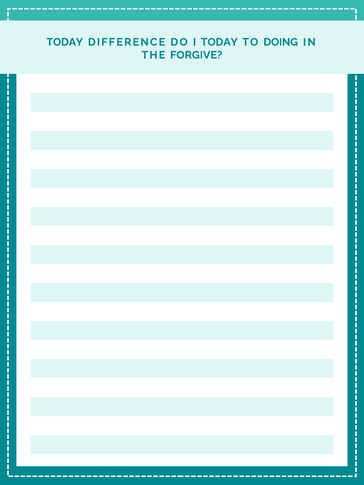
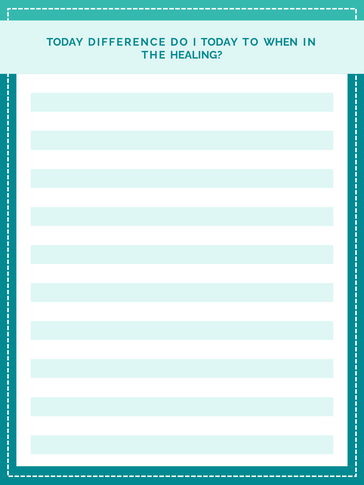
DOING: DOING -> WHEN
FORGIVE: FORGIVE -> HEALING
